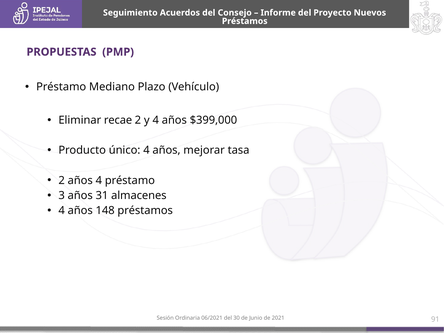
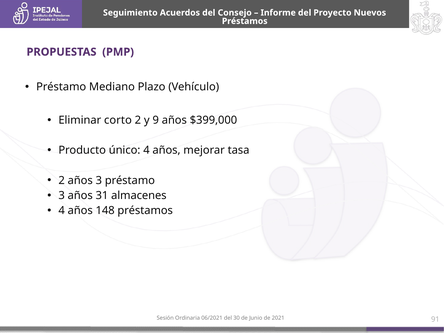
recae: recae -> corto
y 4: 4 -> 9
años 4: 4 -> 3
